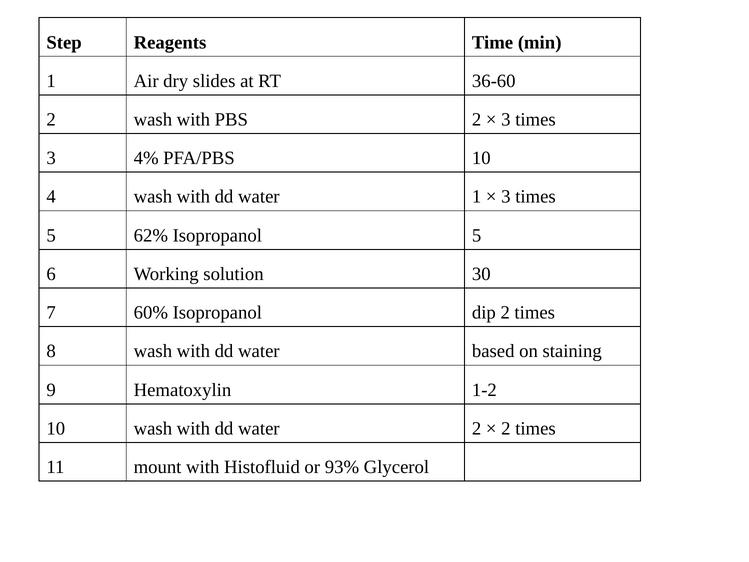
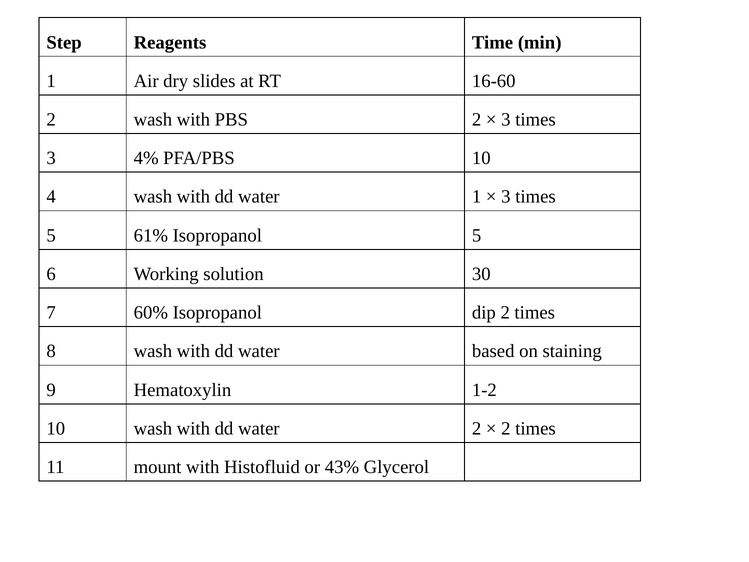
36-60: 36-60 -> 16-60
62%: 62% -> 61%
93%: 93% -> 43%
